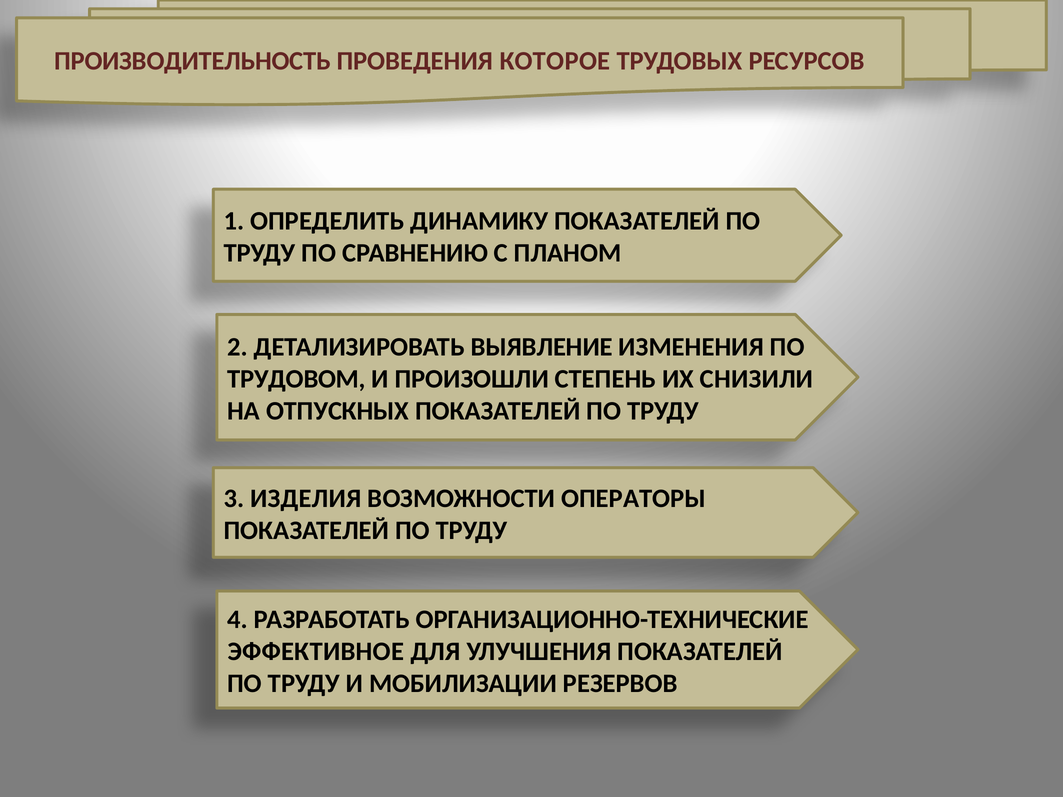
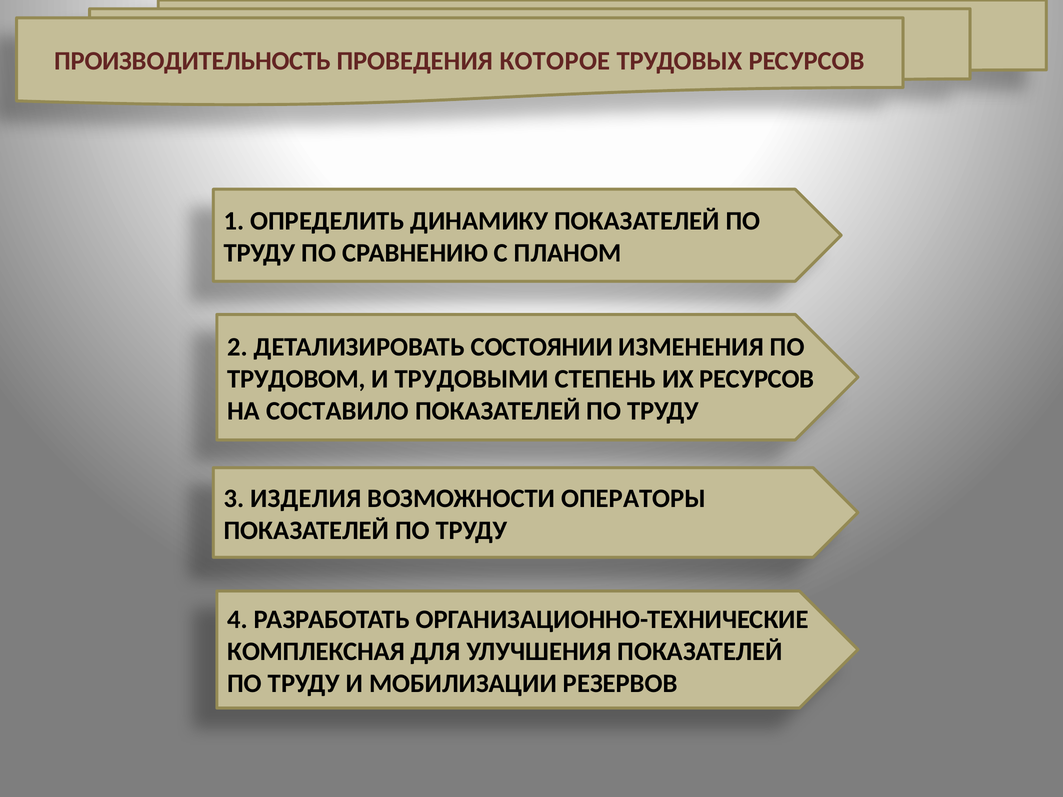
ВЫЯВЛЕНИЕ: ВЫЯВЛЕНИЕ -> СОСТОЯНИИ
ПРОИЗОШЛИ: ПРОИЗОШЛИ -> ТРУДОВЫМИ
ИХ СНИЗИЛИ: СНИЗИЛИ -> РЕСУРСОВ
ОТПУСКНЫХ: ОТПУСКНЫХ -> СОСТАВИЛО
ЭФФЕКТИВНОЕ: ЭФФЕКТИВНОЕ -> КОМПЛЕКСНАЯ
